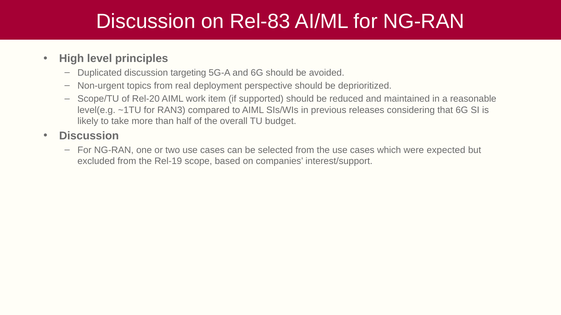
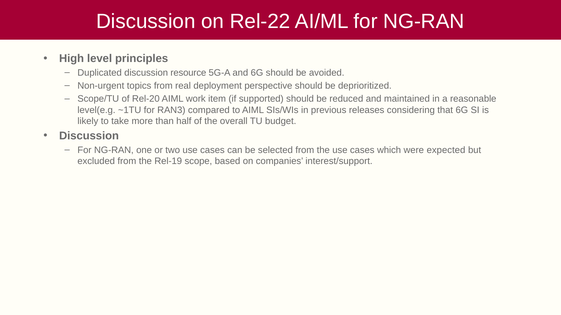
Rel-83: Rel-83 -> Rel-22
targeting: targeting -> resource
